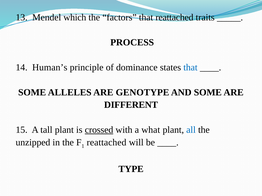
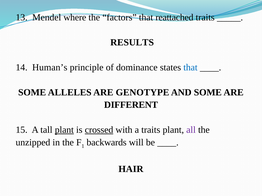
which: which -> where
PROCESS: PROCESS -> RESULTS
plant at (64, 130) underline: none -> present
a what: what -> traits
all colour: blue -> purple
reattached at (107, 143): reattached -> backwards
TYPE: TYPE -> HAIR
